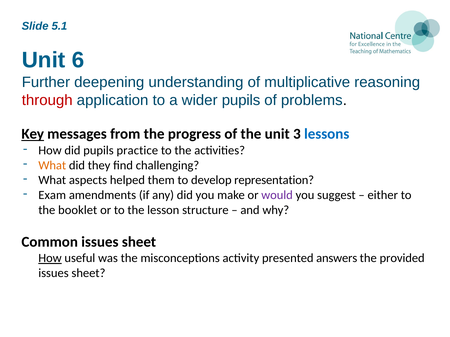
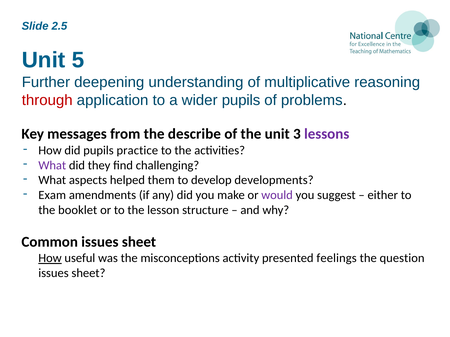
5.1: 5.1 -> 2.5
6: 6 -> 5
Key underline: present -> none
progress: progress -> describe
lessons colour: blue -> purple
What at (52, 165) colour: orange -> purple
representation: representation -> developments
answers: answers -> feelings
provided: provided -> question
